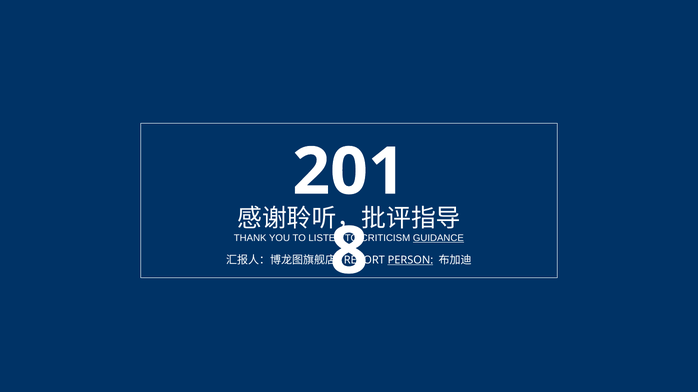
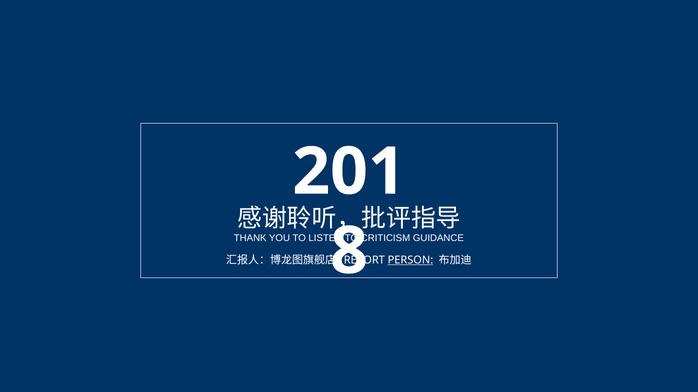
GUIDANCE underline: present -> none
